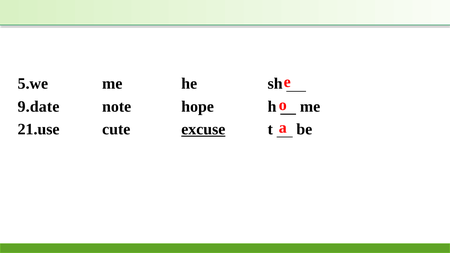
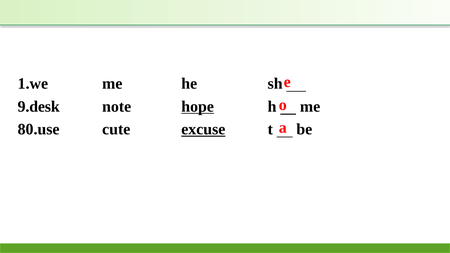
5.we: 5.we -> 1.we
9.date: 9.date -> 9.desk
hope underline: none -> present
21.use: 21.use -> 80.use
